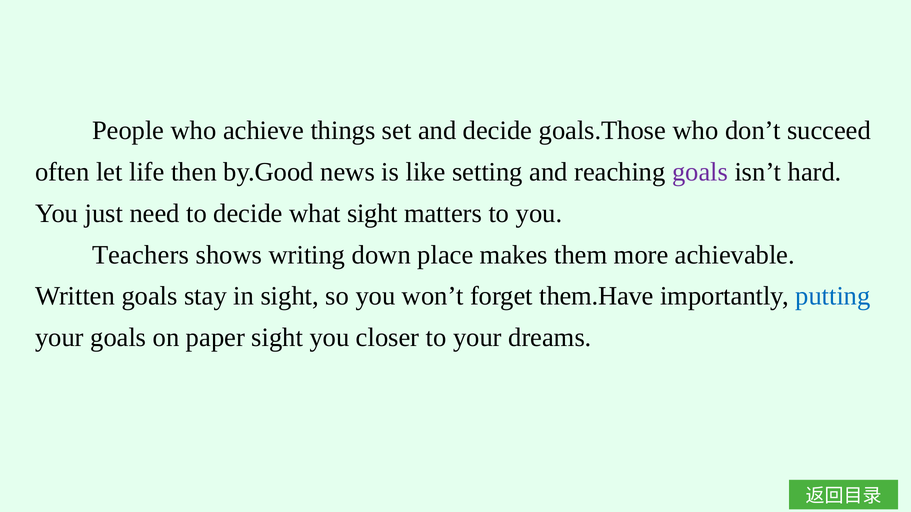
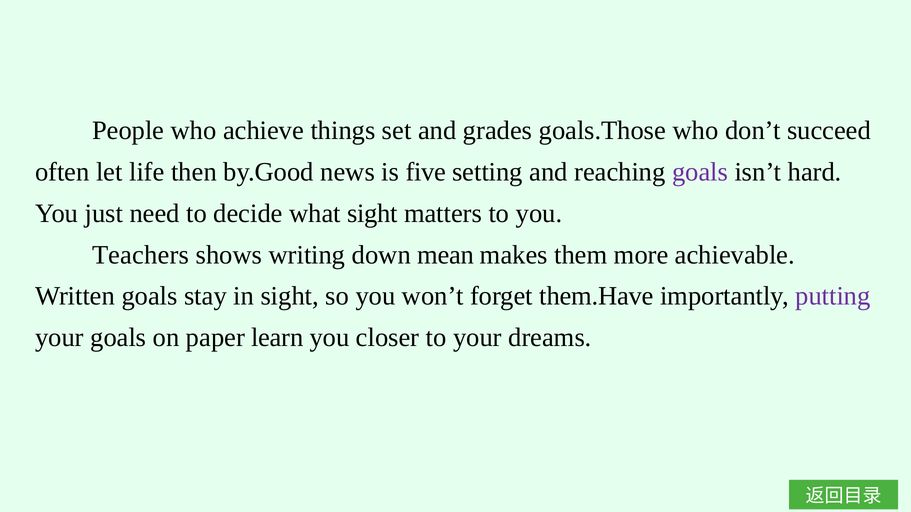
and decide: decide -> grades
like: like -> five
place: place -> mean
putting colour: blue -> purple
paper sight: sight -> learn
